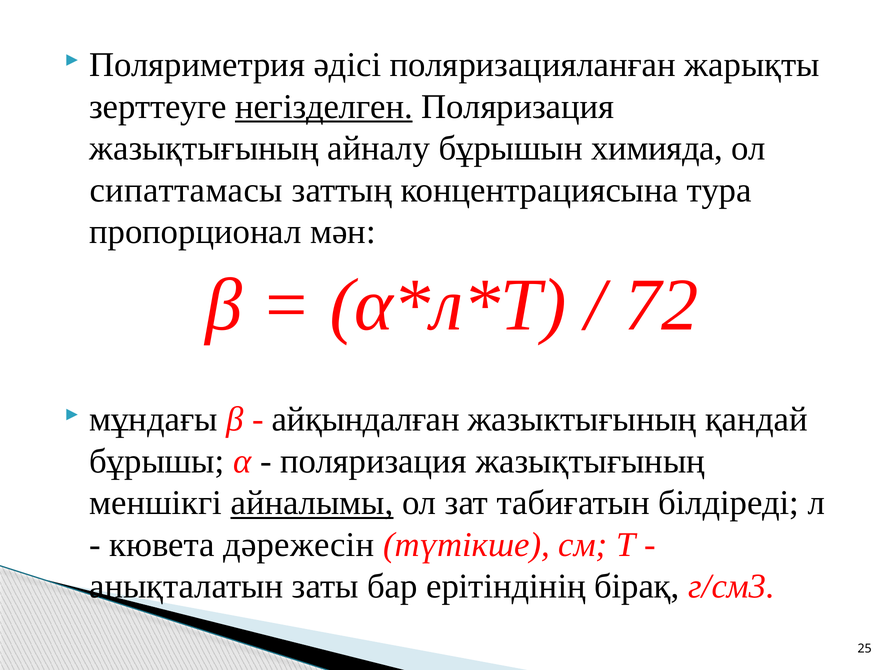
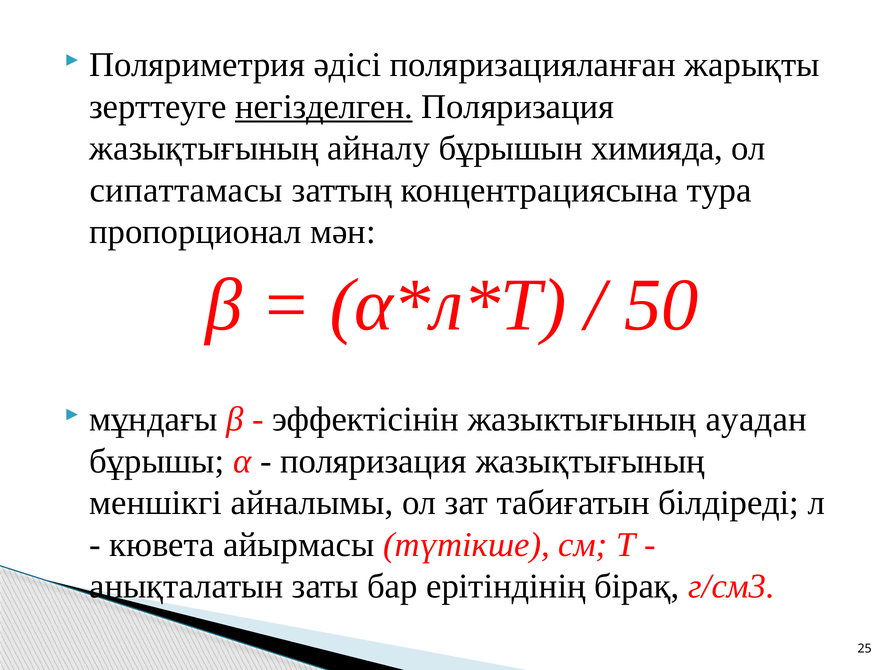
72: 72 -> 50
айқындалған: айқындалған -> эффектісінін
қандай: қандай -> ауадан
айналымы underline: present -> none
дәрежесін: дәрежесін -> айырмасы
